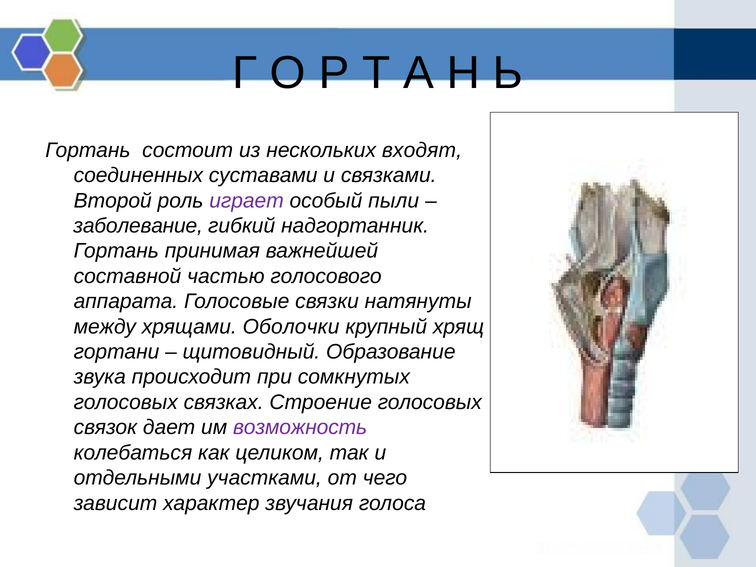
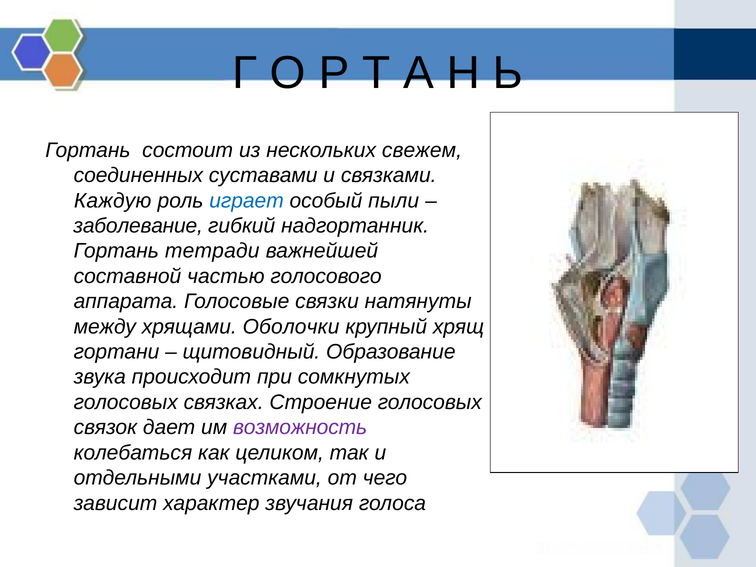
входят: входят -> свежем
Второй: Второй -> Каждую
играет colour: purple -> blue
принимая: принимая -> тетради
